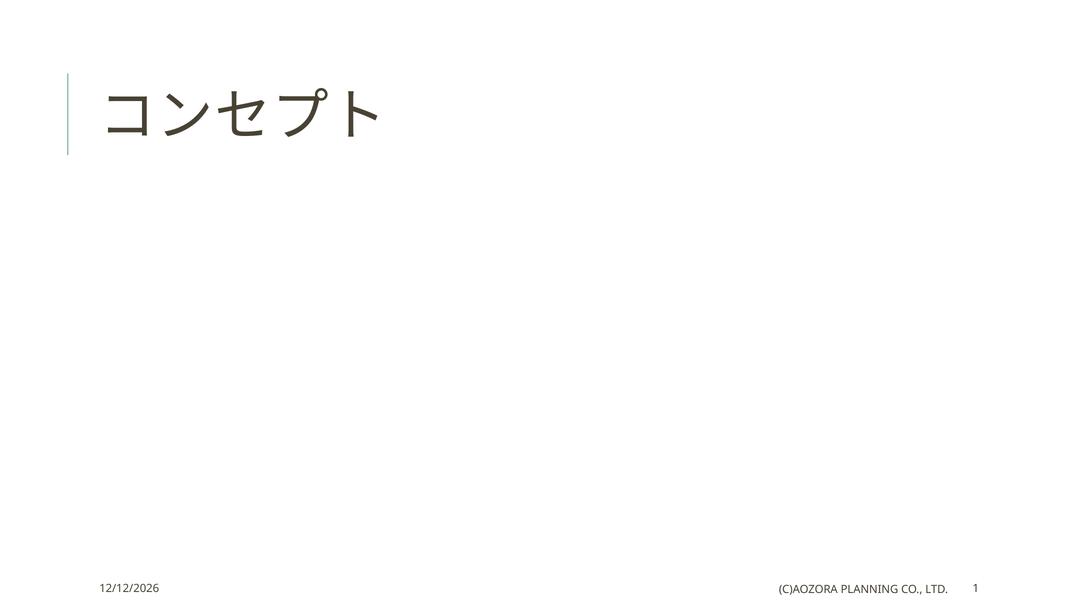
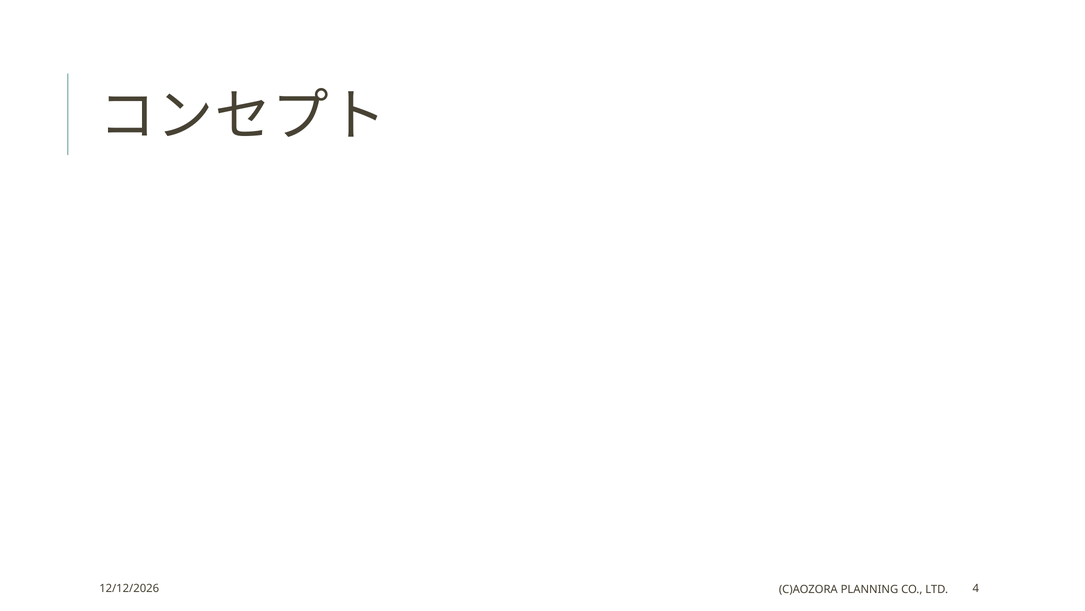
1: 1 -> 4
